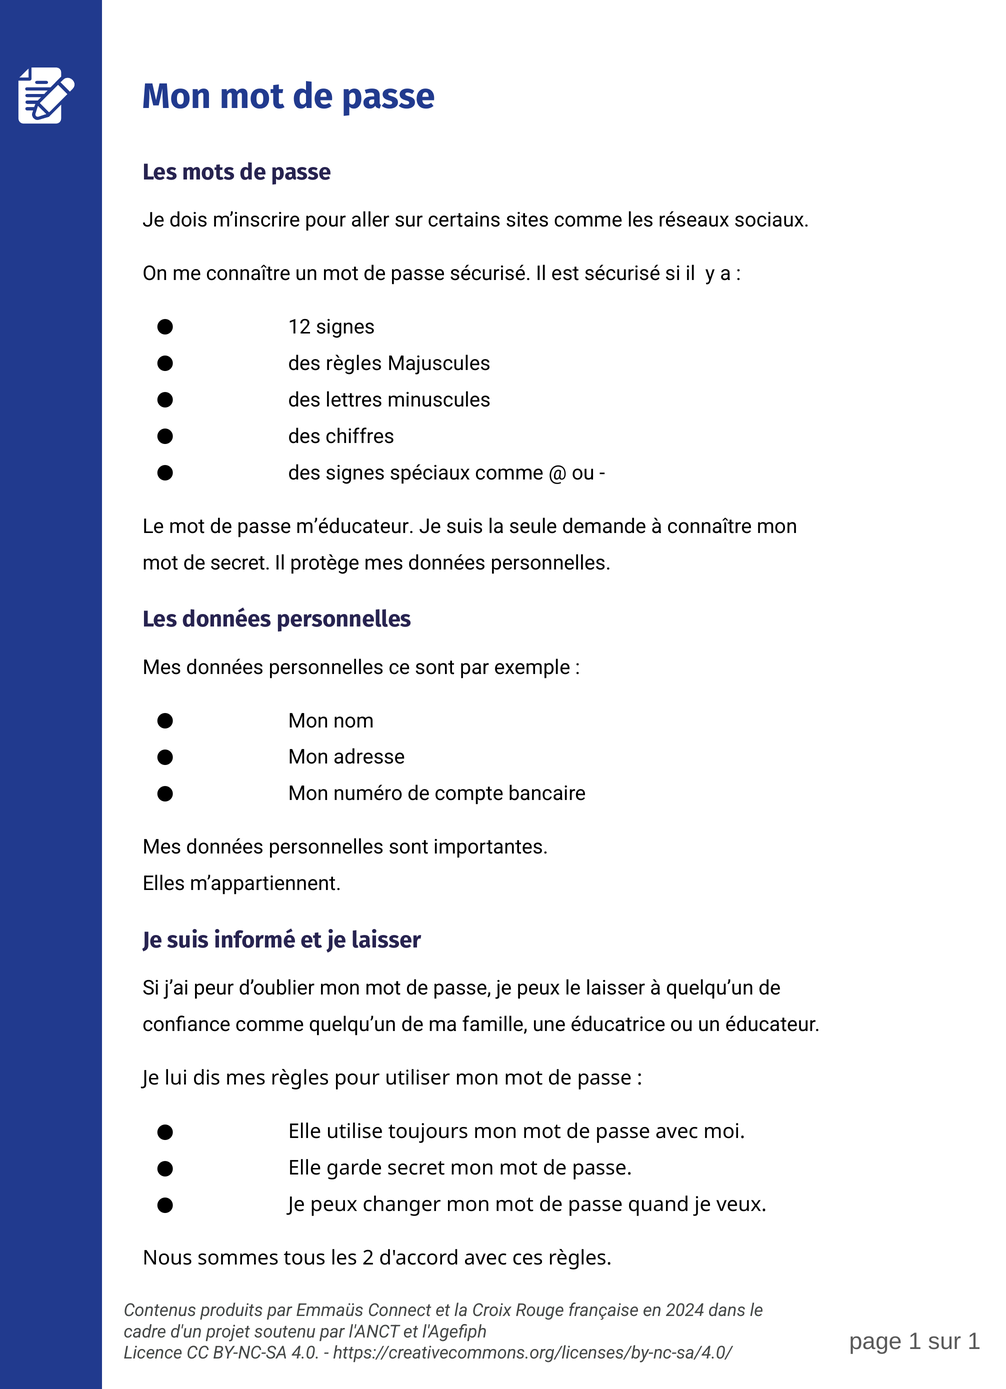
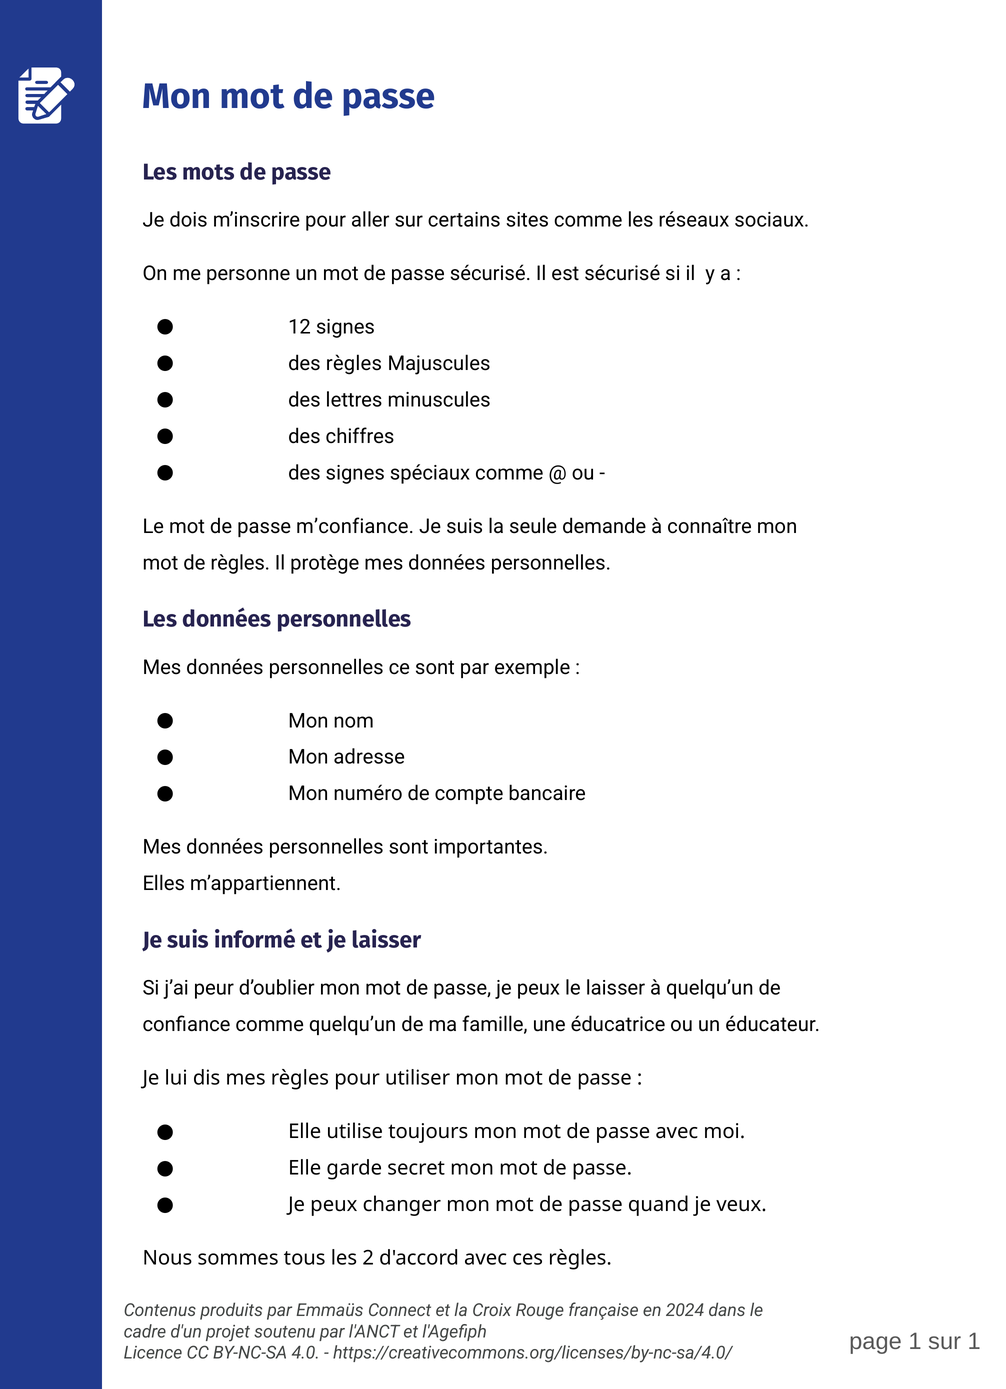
me connaître: connaître -> personne
m’éducateur: m’éducateur -> m’confiance
de secret: secret -> règles
